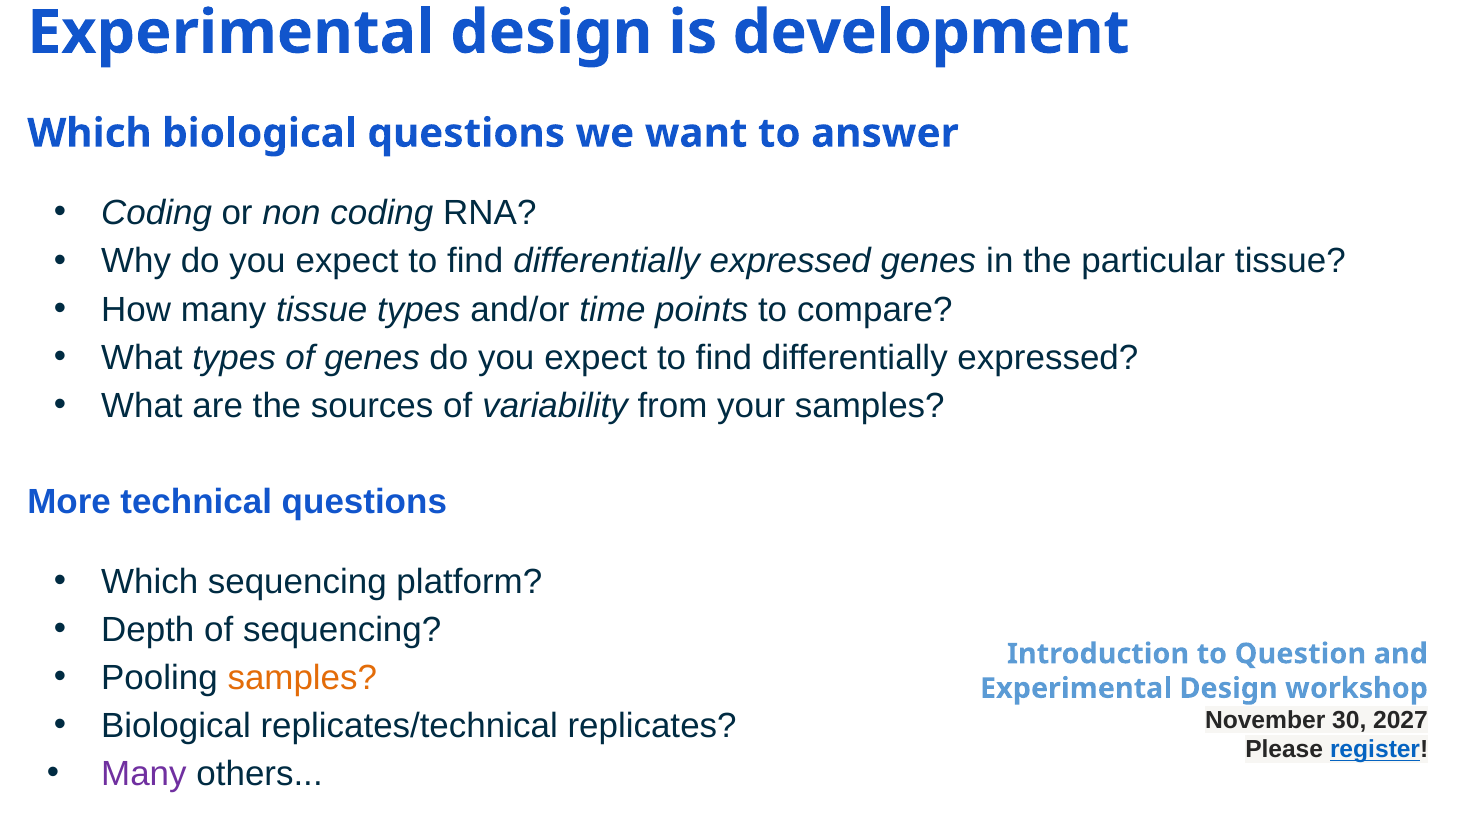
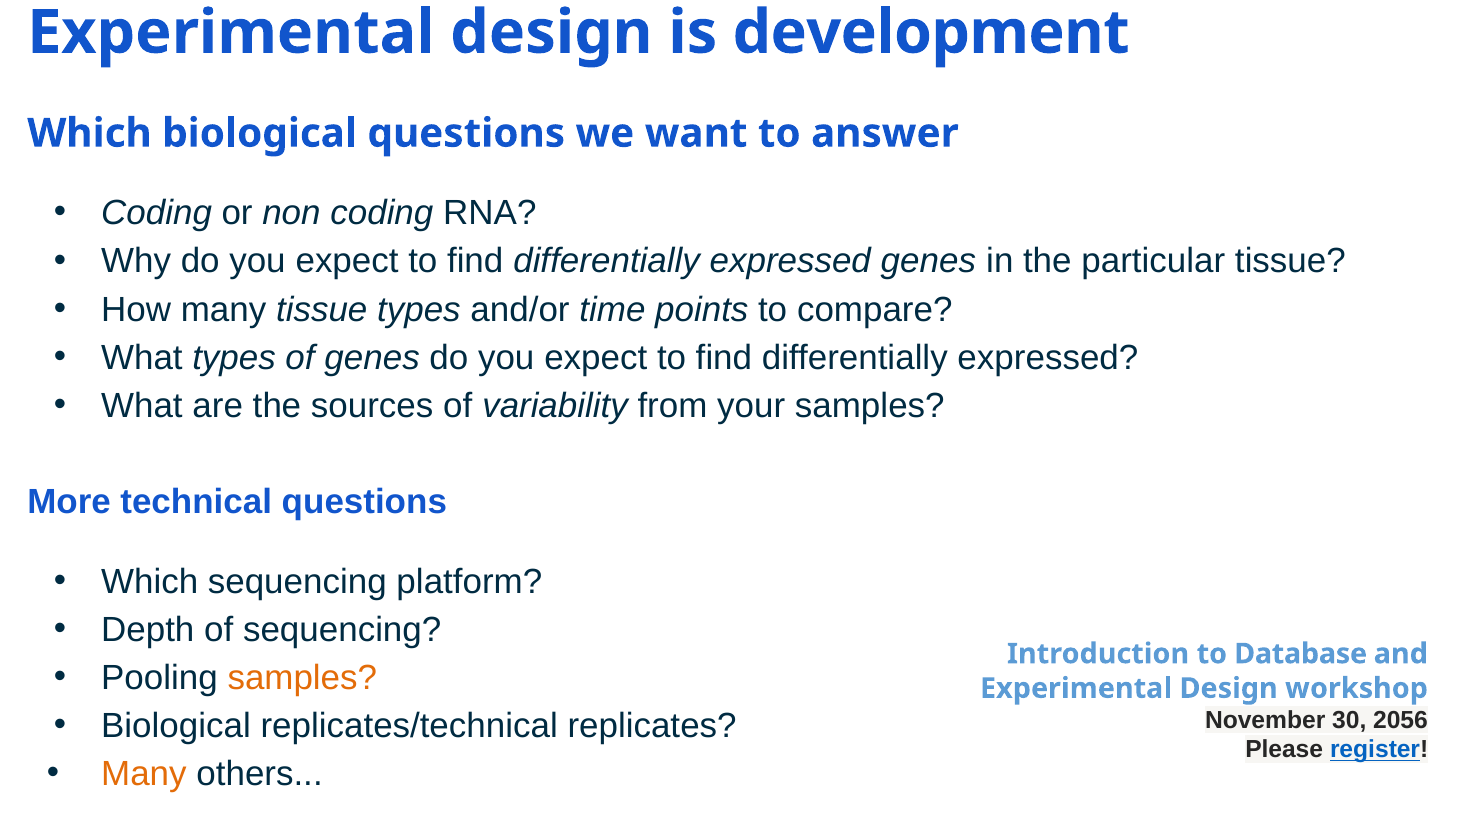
Question: Question -> Database
2027: 2027 -> 2056
Many at (144, 774) colour: purple -> orange
